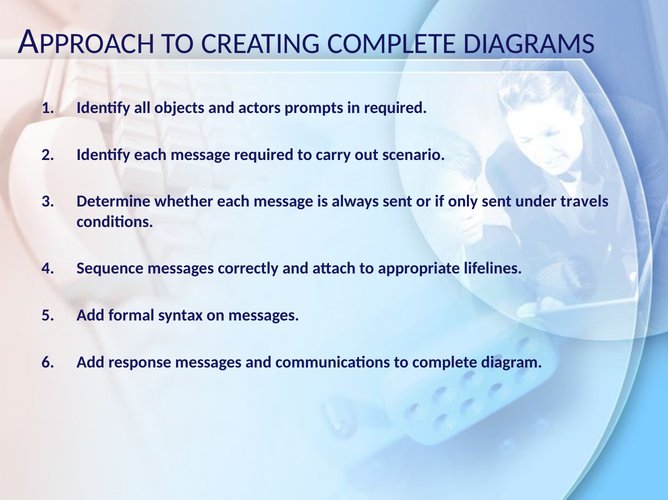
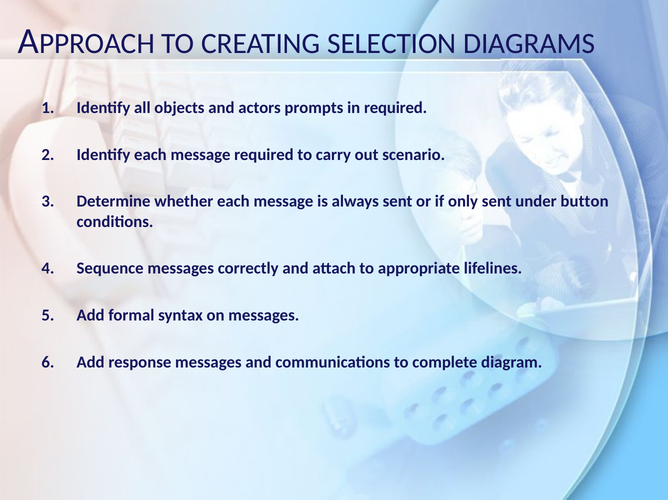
CREATING COMPLETE: COMPLETE -> SELECTION
travels: travels -> button
